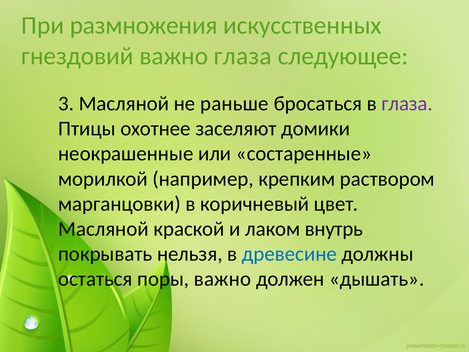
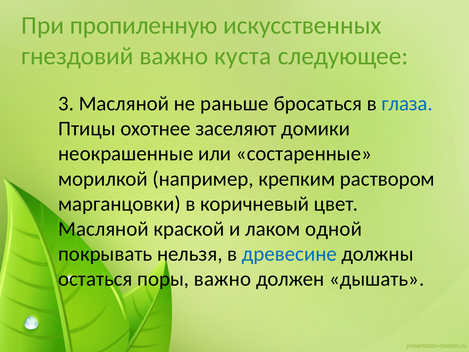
размножения: размножения -> пропиленную
важно глаза: глаза -> куста
глаза at (407, 104) colour: purple -> blue
внутрь: внутрь -> одной
